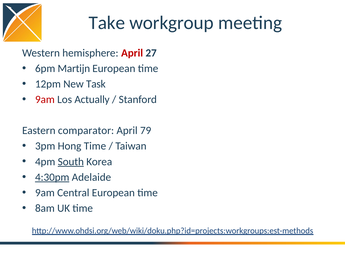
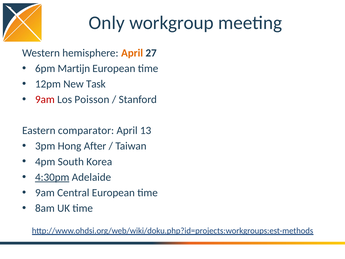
Take: Take -> Only
April at (132, 53) colour: red -> orange
Actually: Actually -> Poisson
79: 79 -> 13
Hong Time: Time -> After
South underline: present -> none
